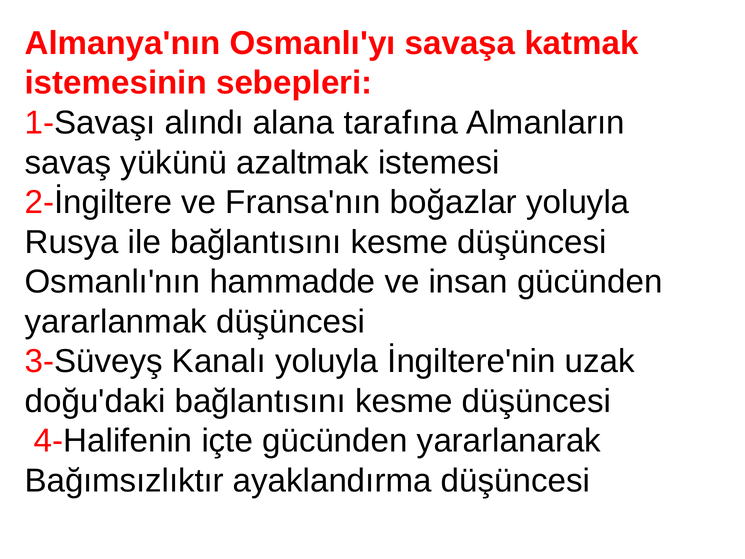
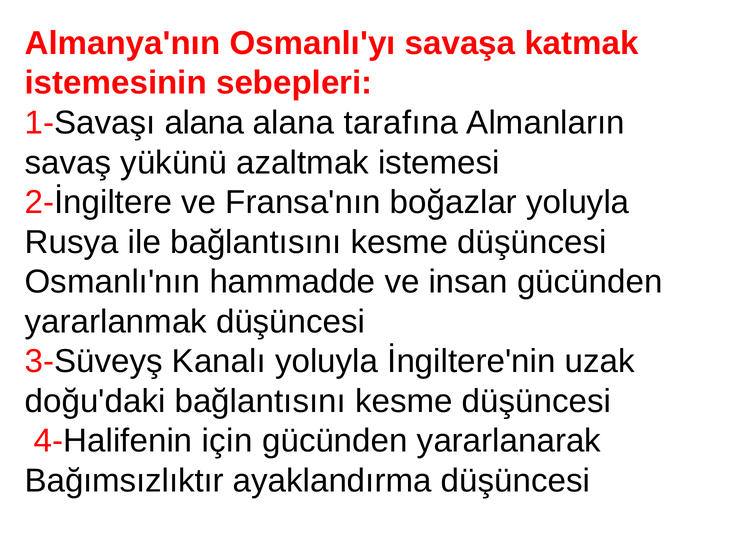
1-Savaşı alındı: alındı -> alana
içte: içte -> için
